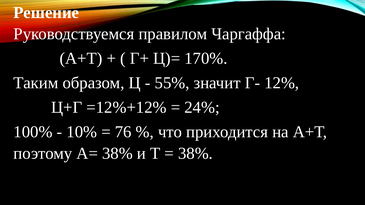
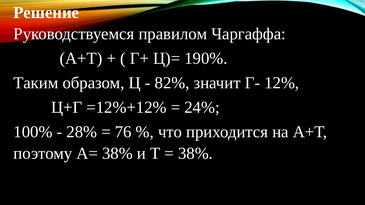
170%: 170% -> 190%
55%: 55% -> 82%
10%: 10% -> 28%
